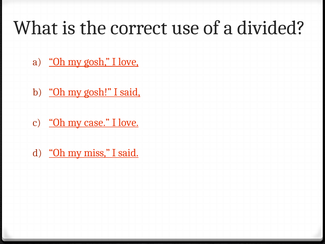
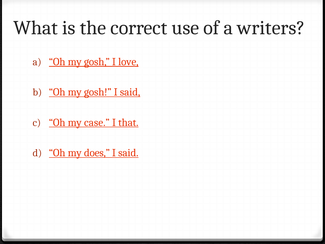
divided: divided -> writers
love at (128, 122): love -> that
miss: miss -> does
